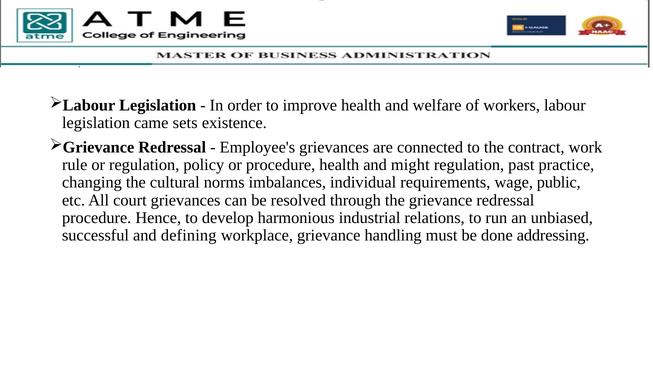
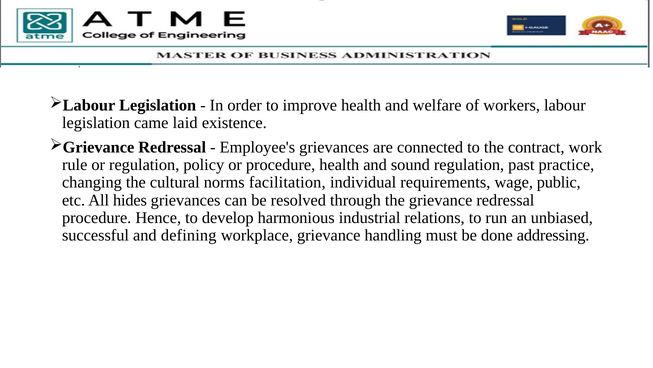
sets: sets -> laid
might: might -> sound
imbalances: imbalances -> facilitation
court: court -> hides
